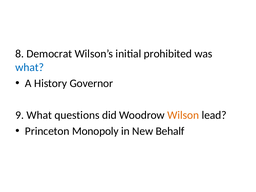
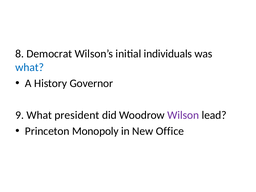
prohibited: prohibited -> individuals
questions: questions -> president
Wilson colour: orange -> purple
Behalf: Behalf -> Office
